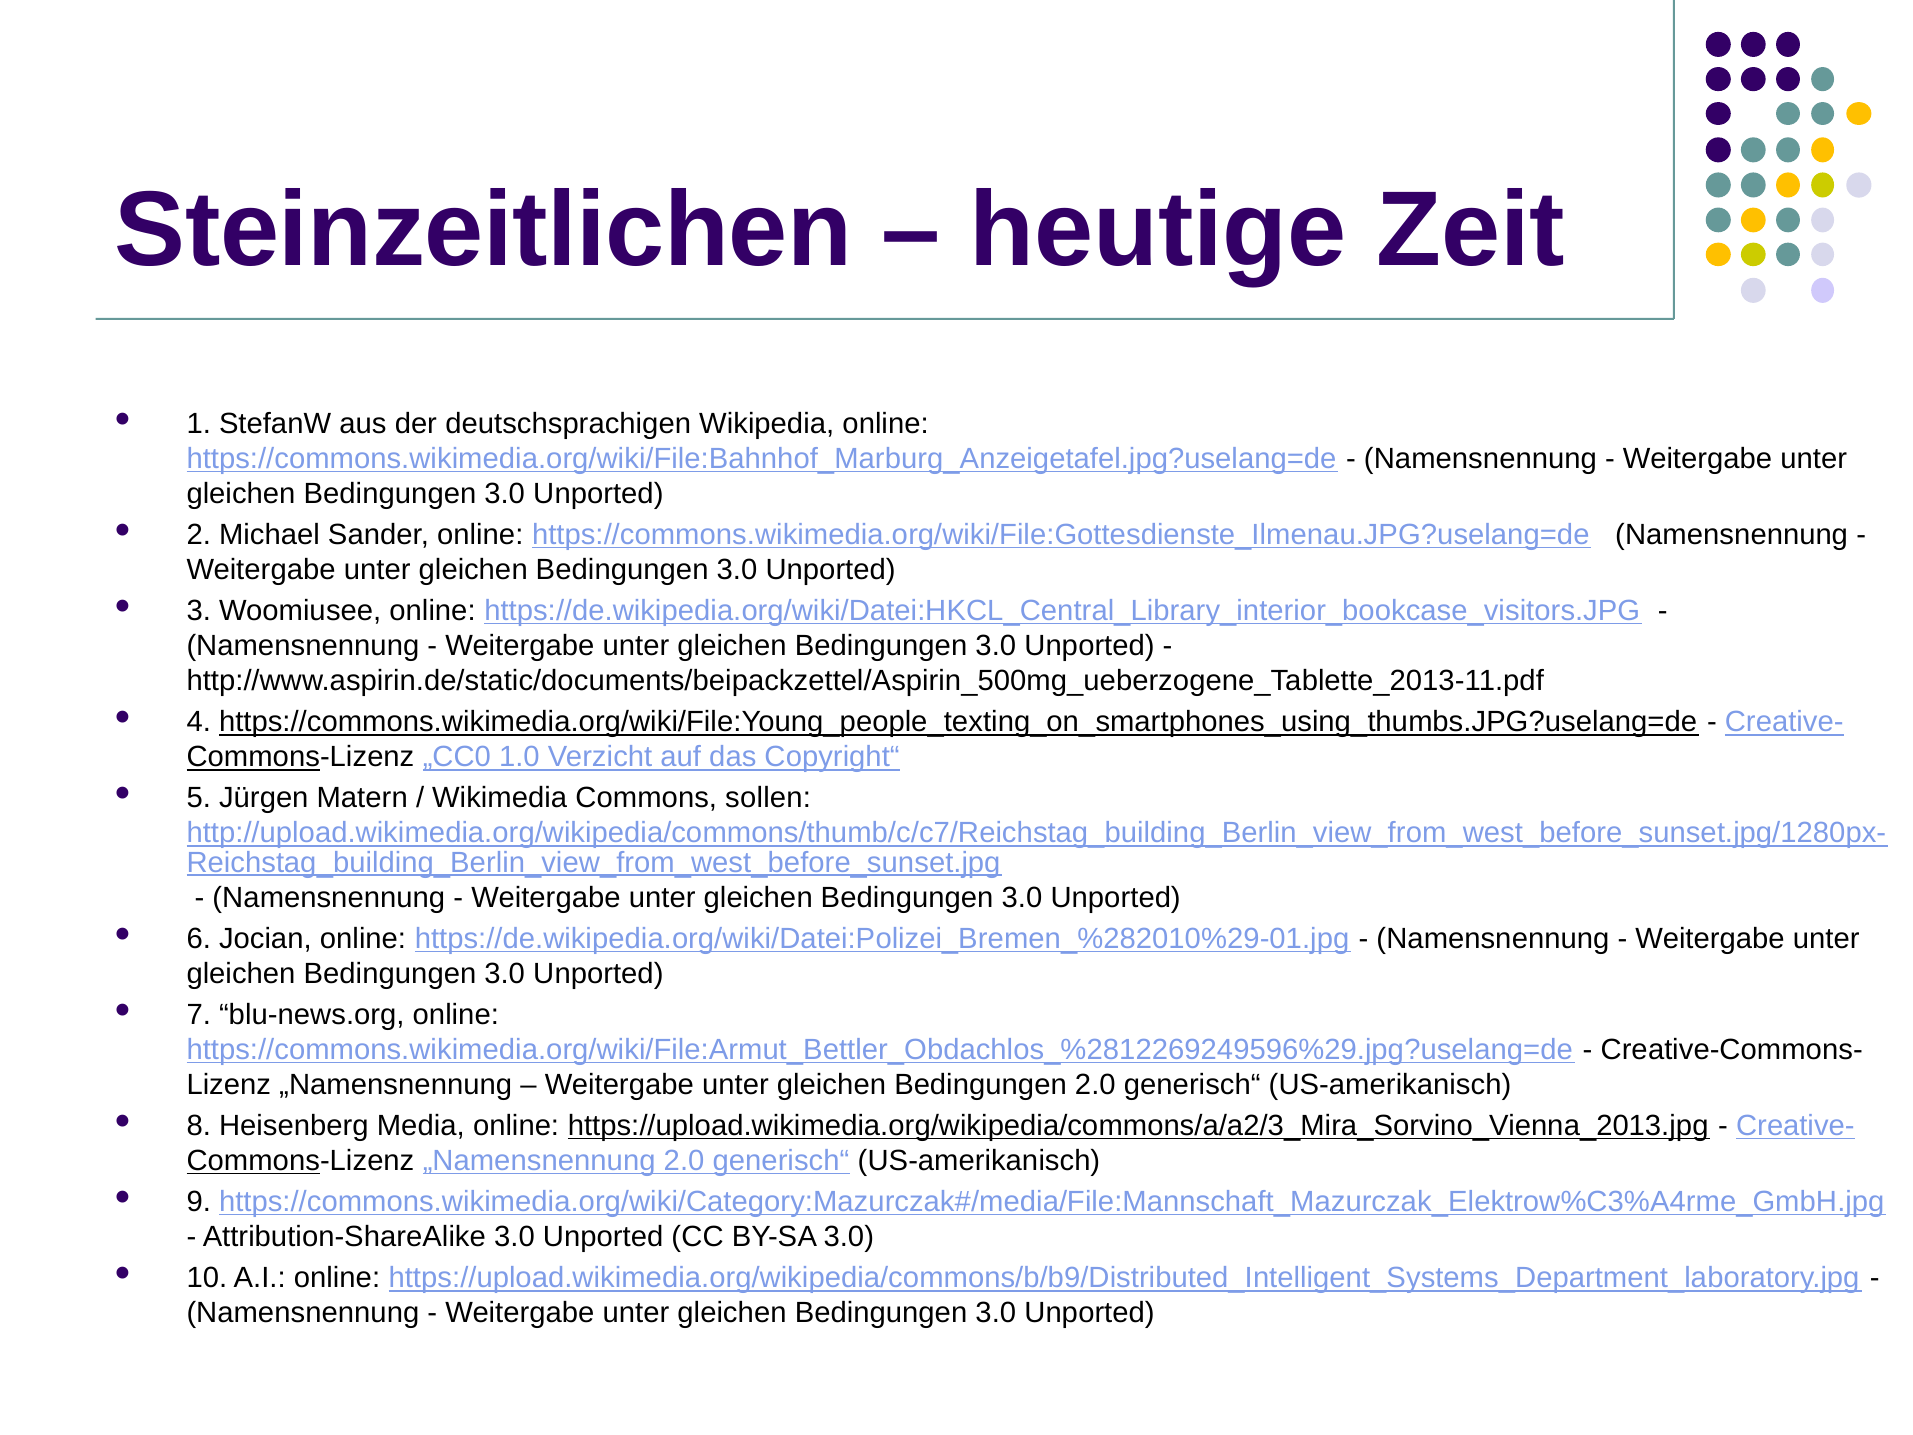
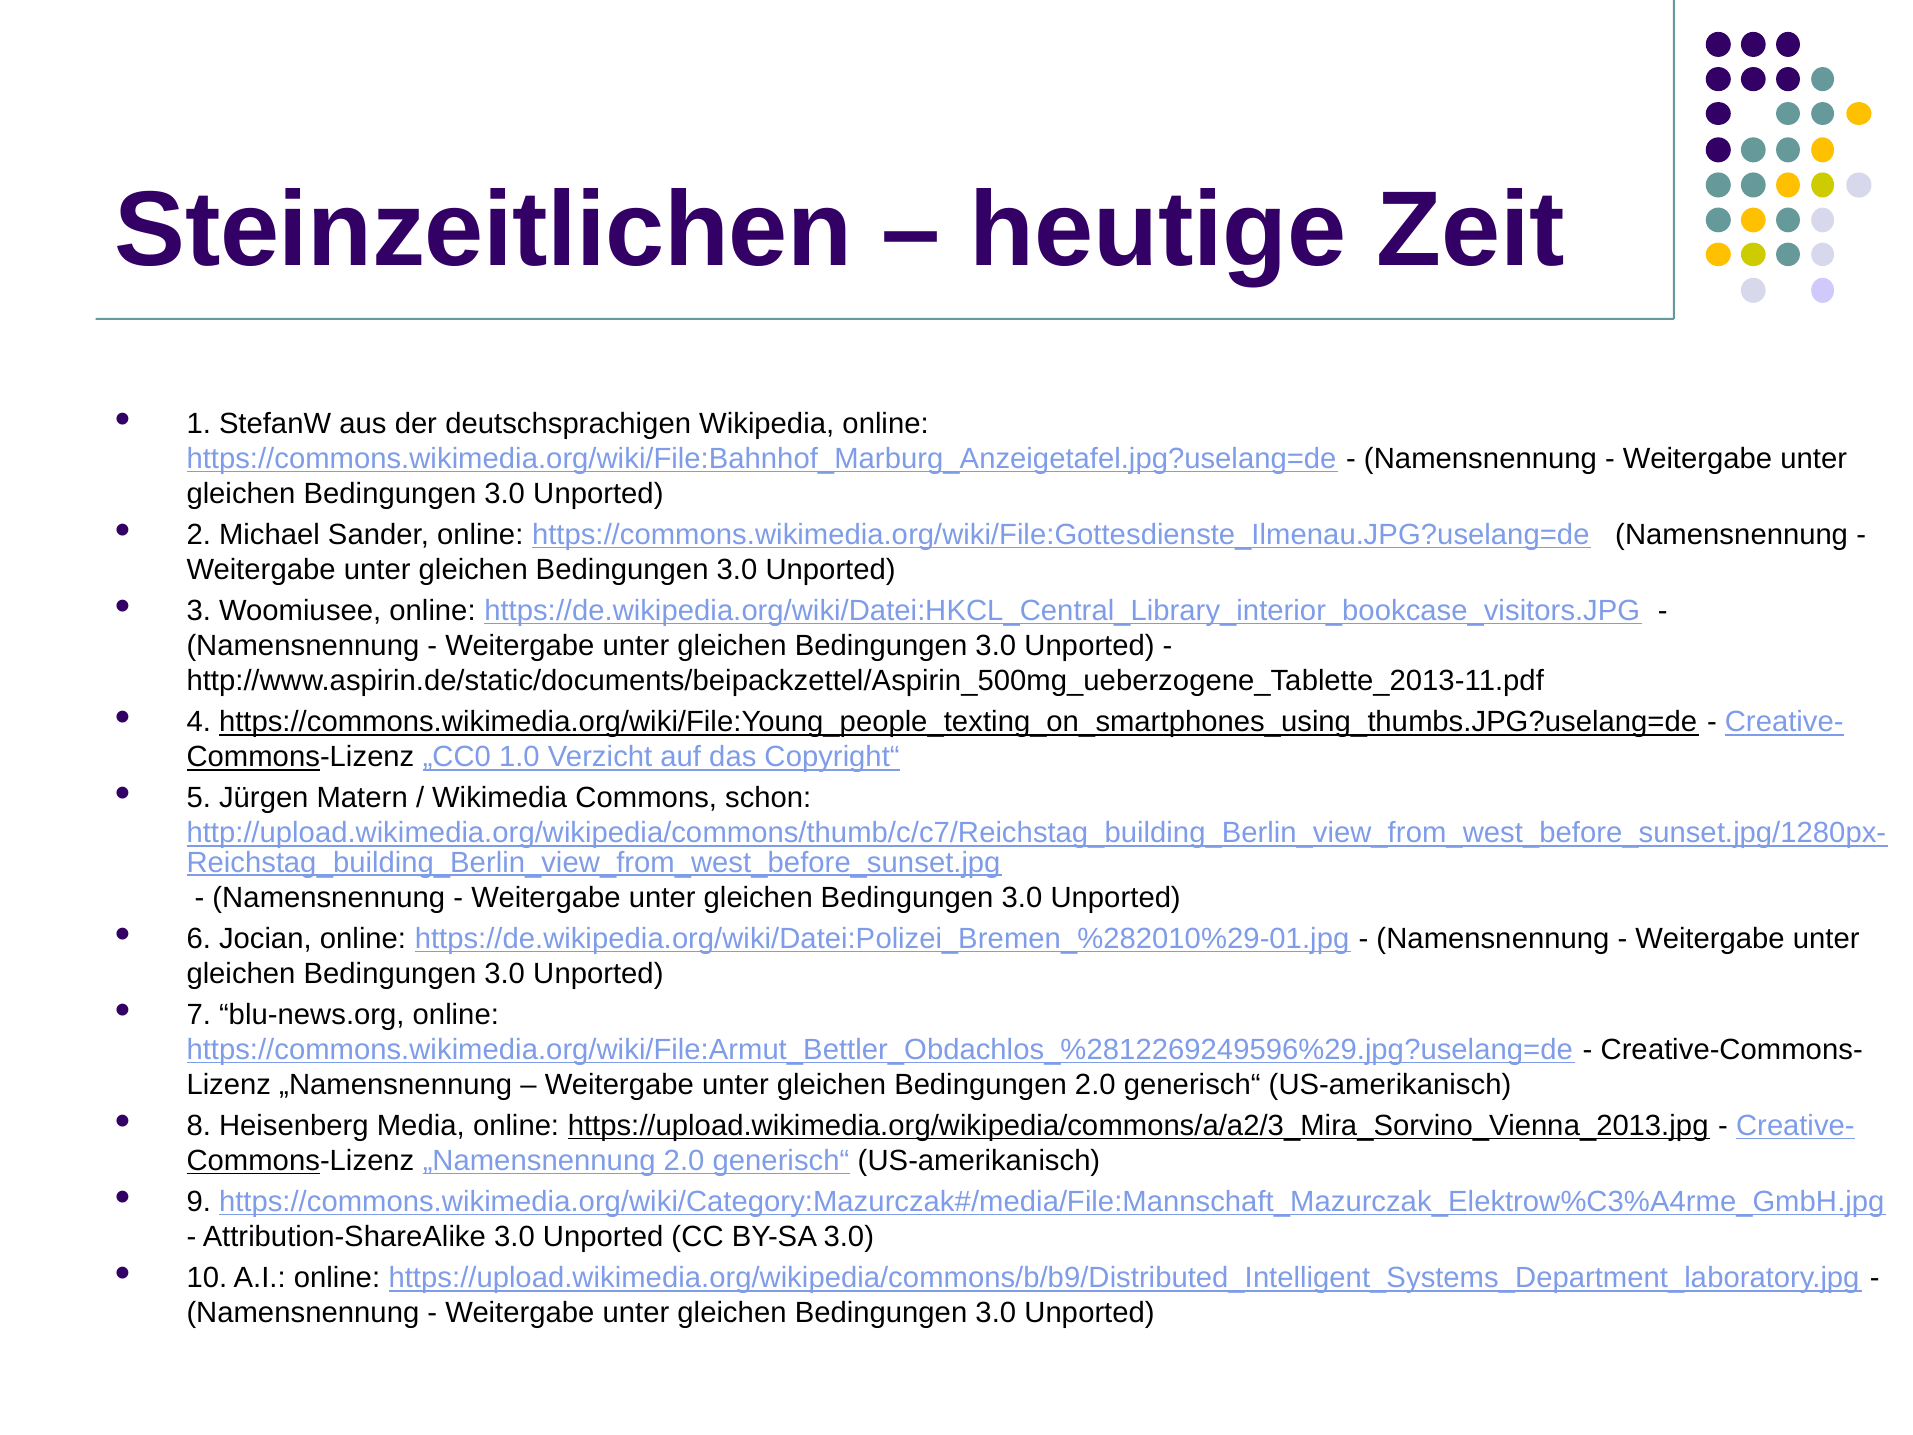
sollen: sollen -> schon
